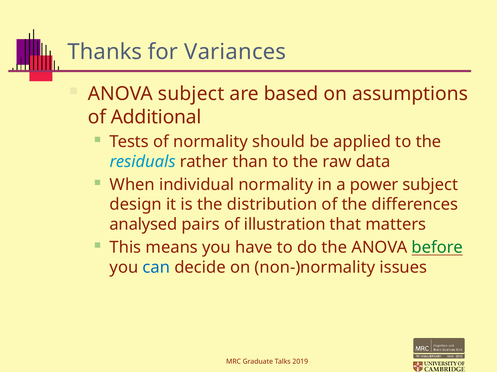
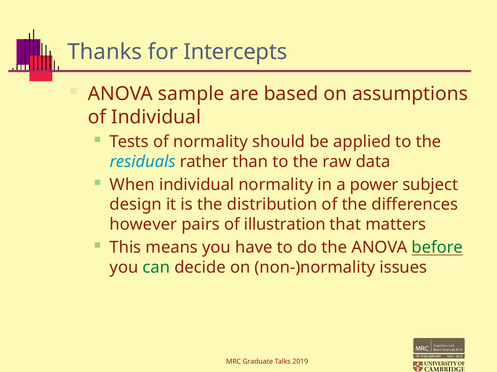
Variances: Variances -> Intercepts
ANOVA subject: subject -> sample
of Additional: Additional -> Individual
analysed: analysed -> however
can colour: blue -> green
